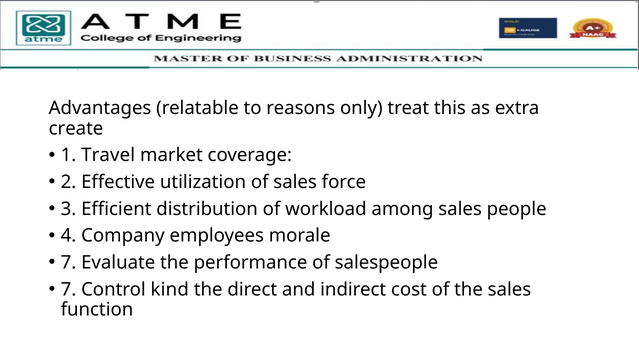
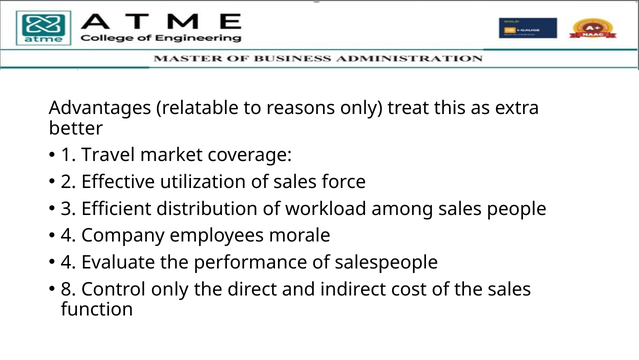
create: create -> better
7 at (69, 262): 7 -> 4
7 at (69, 289): 7 -> 8
Control kind: kind -> only
